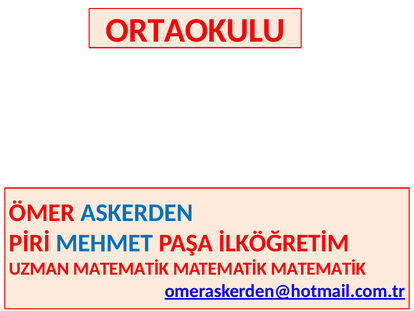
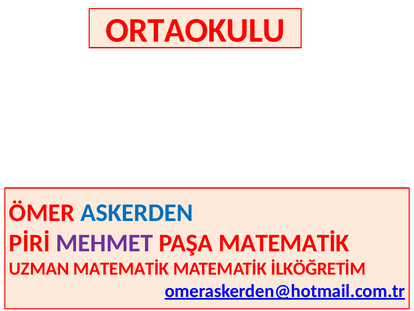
MEHMET colour: blue -> purple
PAŞA İLKÖĞRETİM: İLKÖĞRETİM -> MATEMATİK
MATEMATİK at (318, 268): MATEMATİK -> İLKÖĞRETİM
